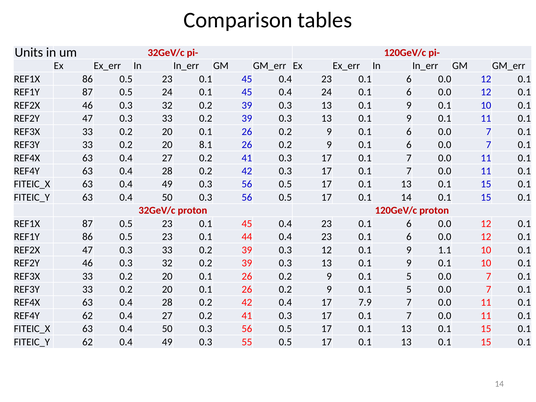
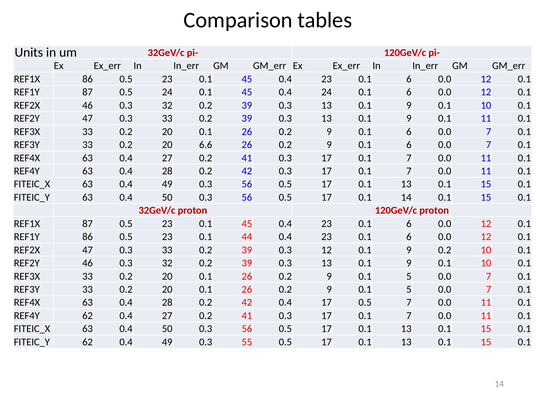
8.1: 8.1 -> 6.6
9 1.1: 1.1 -> 0.2
17 7.9: 7.9 -> 0.5
